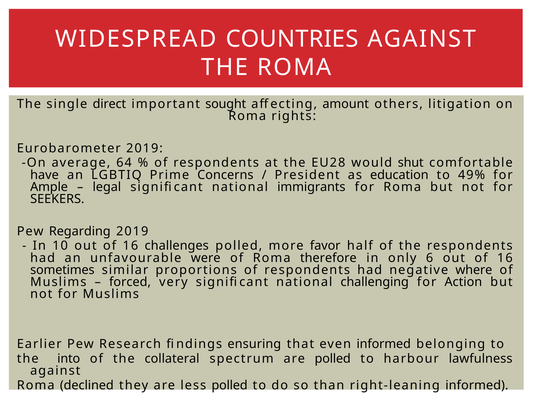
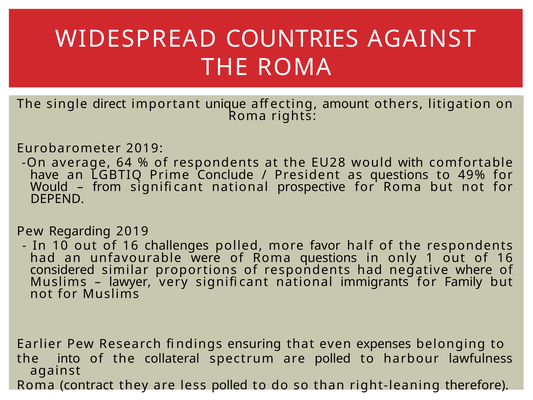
sought: sought -> unique
shut: shut -> with
Concerns: Concerns -> Conclude
as education: education -> questions
Ample at (49, 187): Ample -> Would
legal: legal -> from
immigrants: immigrants -> prospective
SEEKERS: SEEKERS -> DEPEND
Roma therefore: therefore -> questions
6: 6 -> 1
sometimes: sometimes -> considered
forced: forced -> lawyer
challenging: challenging -> immigrants
Action: Action -> Family
even informed: informed -> expenses
declined: declined -> contract
right-leaning informed: informed -> therefore
